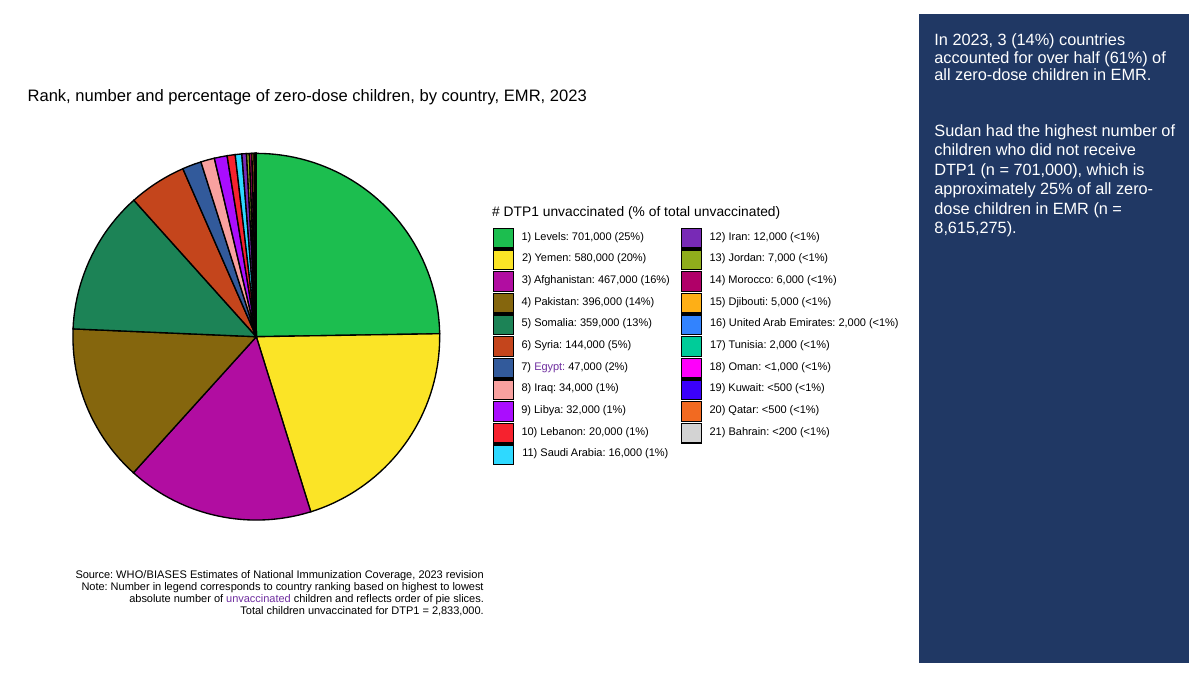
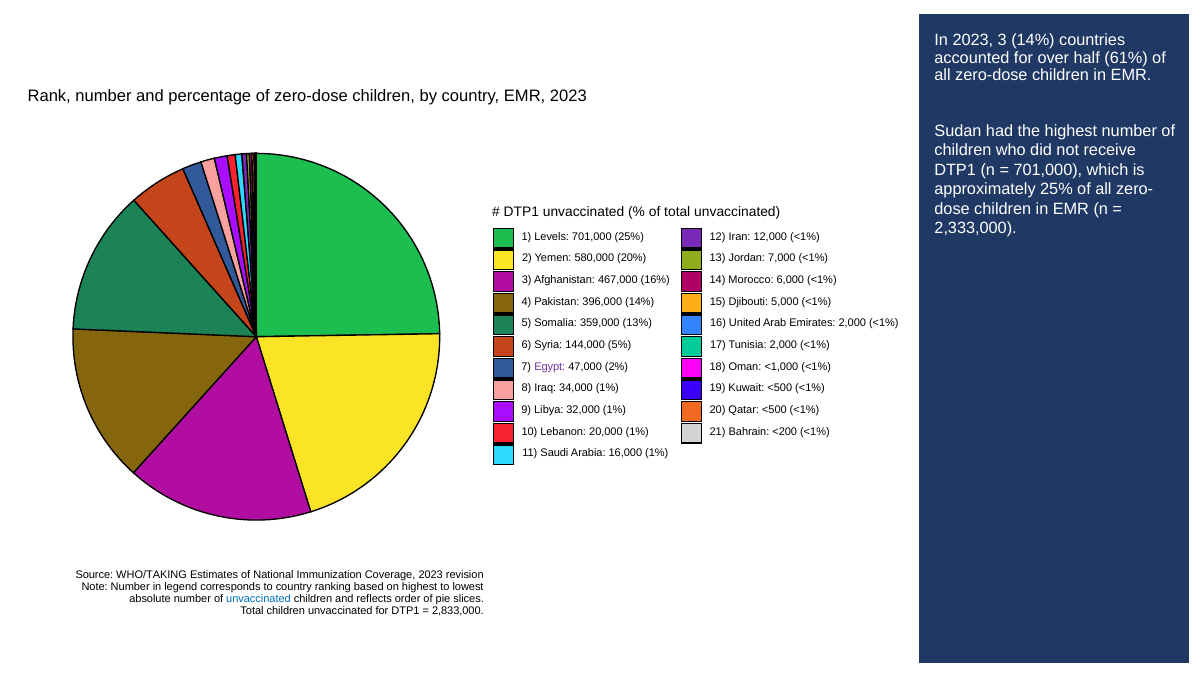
8,615,275: 8,615,275 -> 2,333,000
WHO/BIASES: WHO/BIASES -> WHO/TAKING
unvaccinated at (258, 599) colour: purple -> blue
